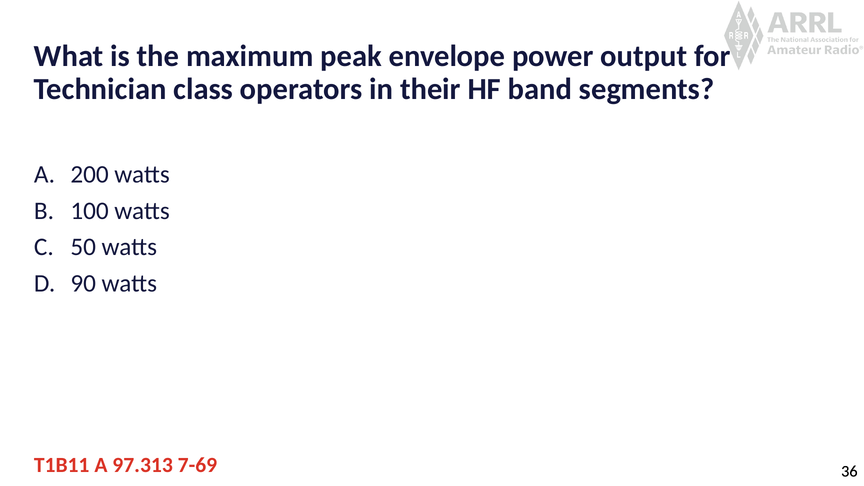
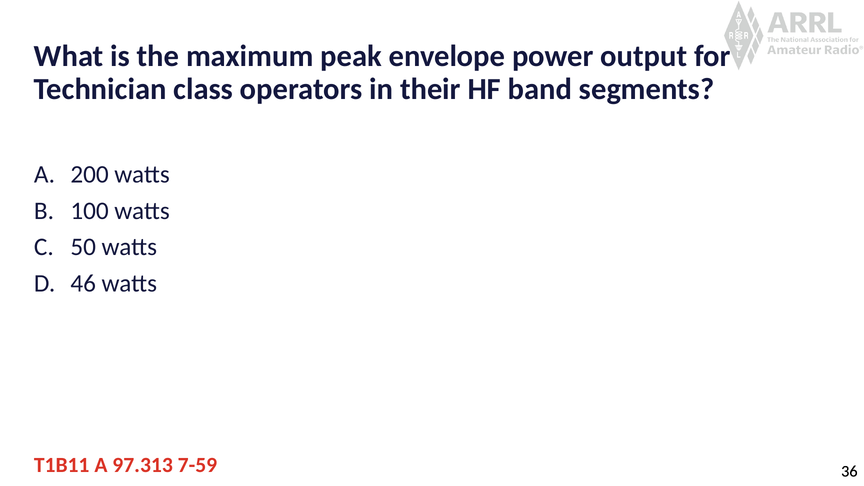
90: 90 -> 46
7-69: 7-69 -> 7-59
